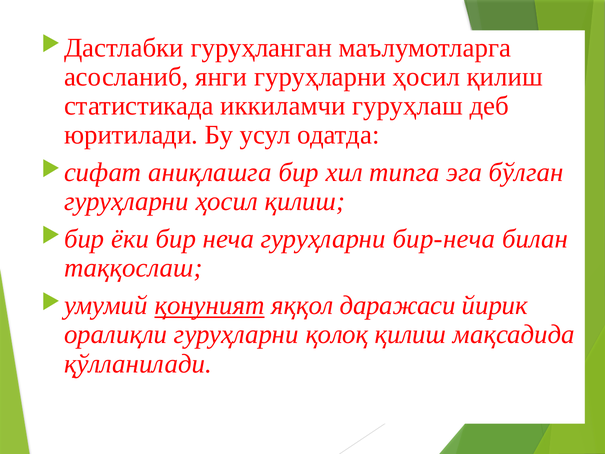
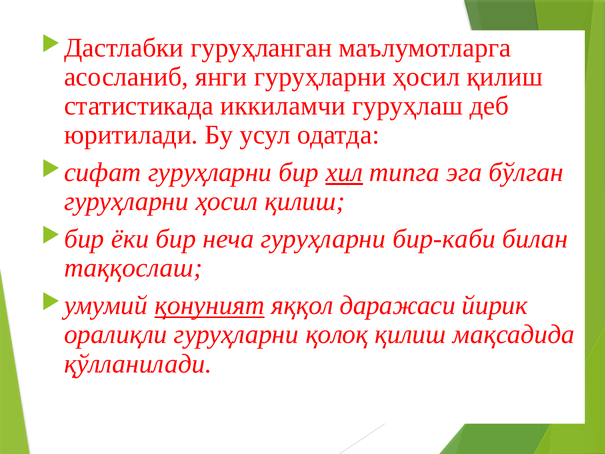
аниқлашга at (210, 172): аниқлашга -> гуруҳларни
хил underline: none -> present
бир-неча: бир-неча -> бир-каби
